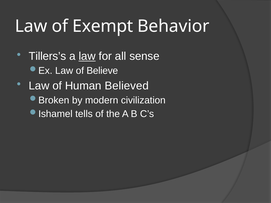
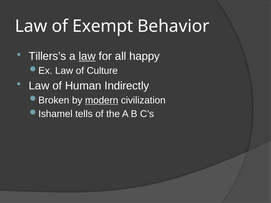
sense: sense -> happy
Believe: Believe -> Culture
Believed: Believed -> Indirectly
modern underline: none -> present
